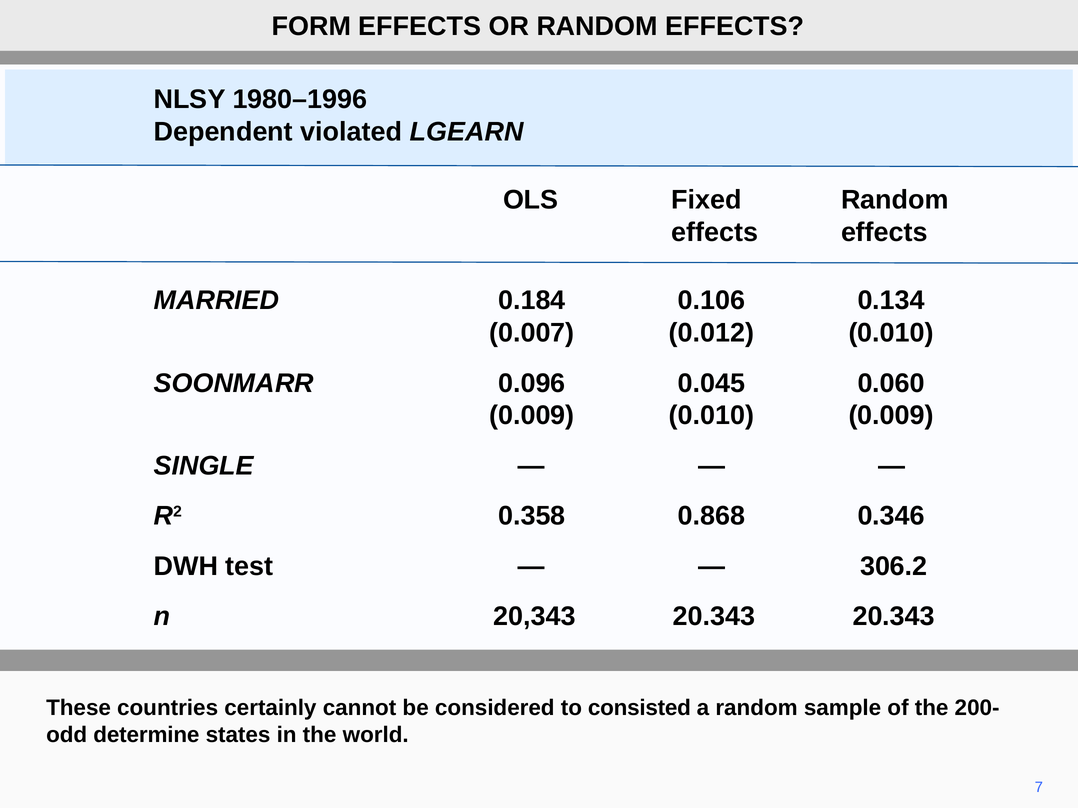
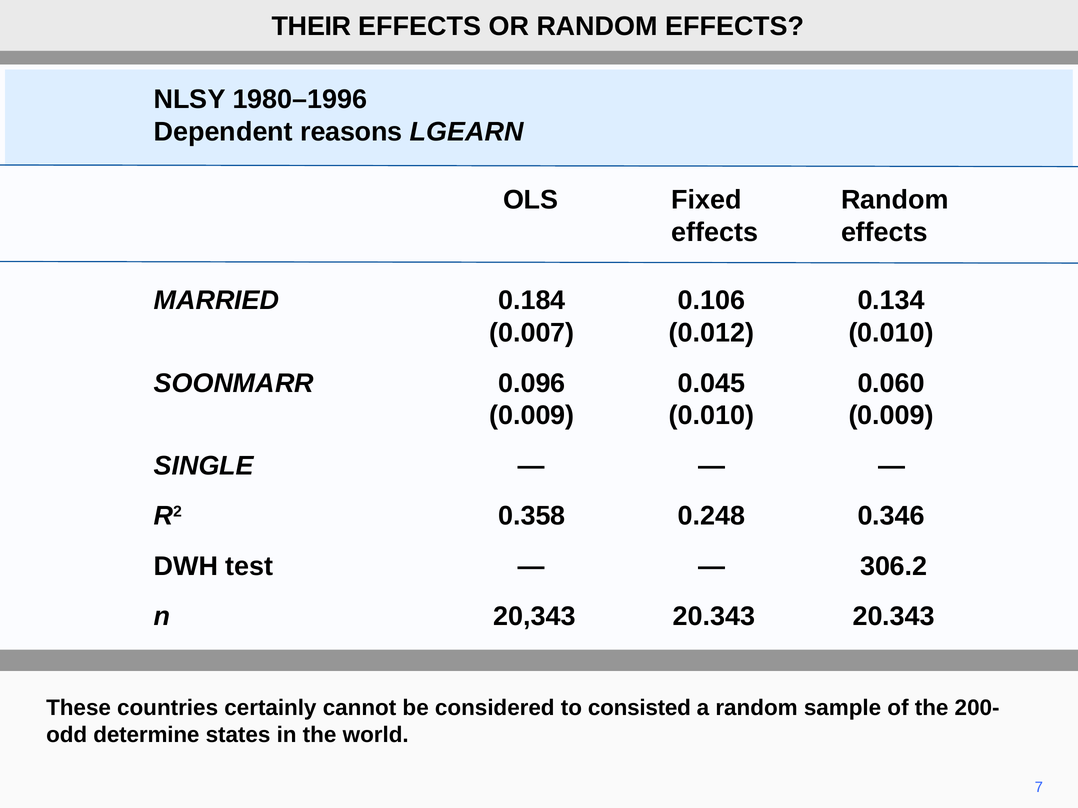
FORM: FORM -> THEIR
violated: violated -> reasons
0.868: 0.868 -> 0.248
